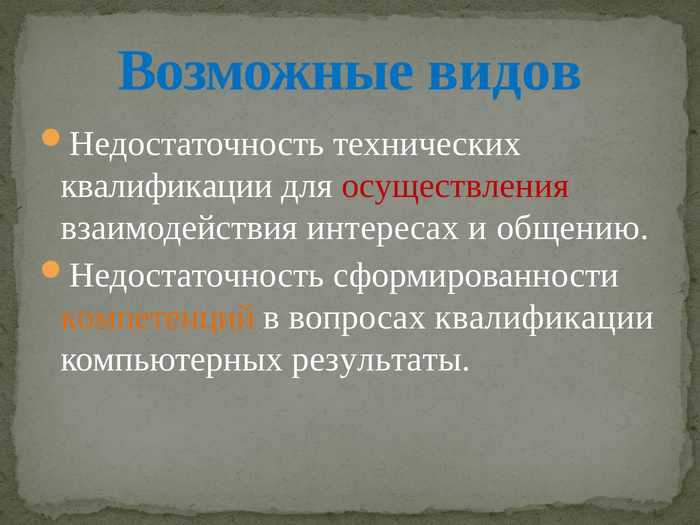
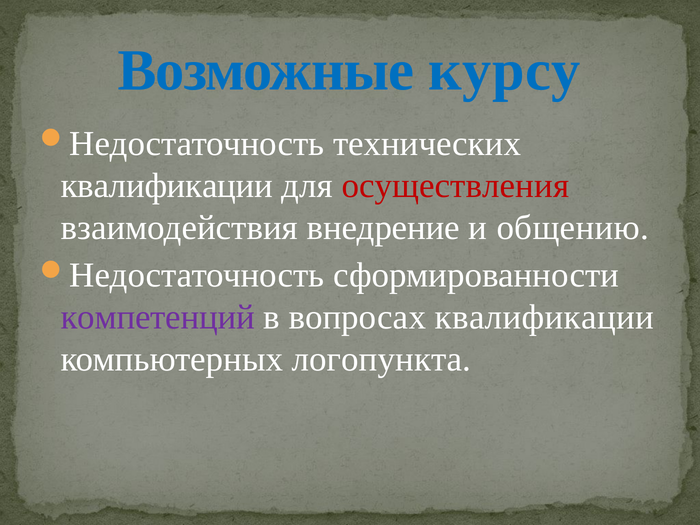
видов: видов -> курсу
интересах: интересах -> внедрение
компетенций colour: orange -> purple
результаты: результаты -> логопункта
